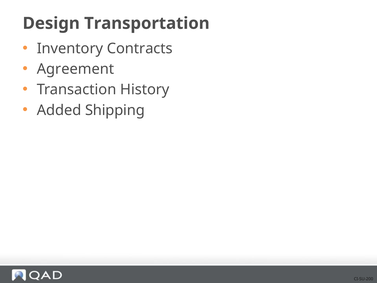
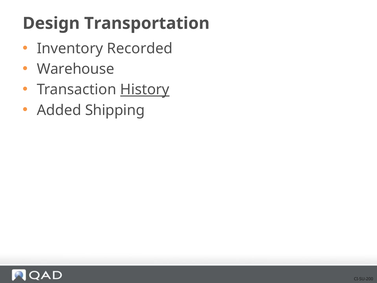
Contracts: Contracts -> Recorded
Agreement: Agreement -> Warehouse
History underline: none -> present
